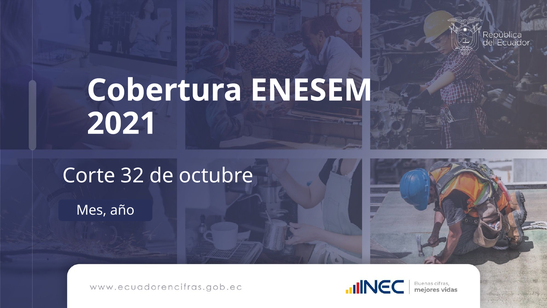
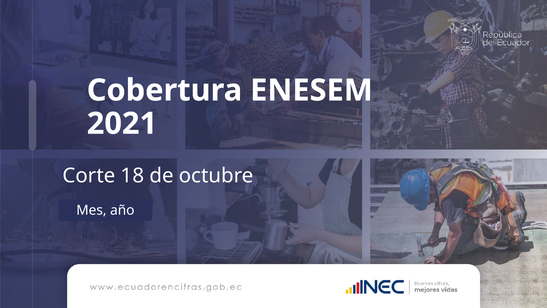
32: 32 -> 18
